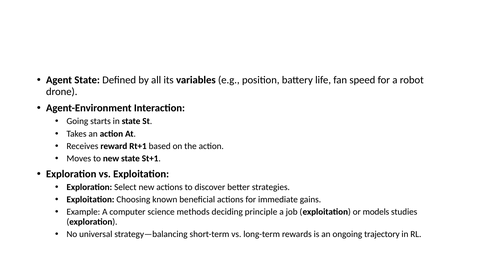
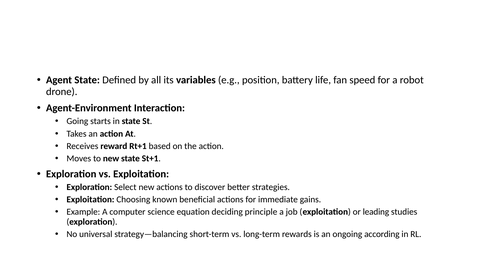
methods: methods -> equation
models: models -> leading
trajectory: trajectory -> according
